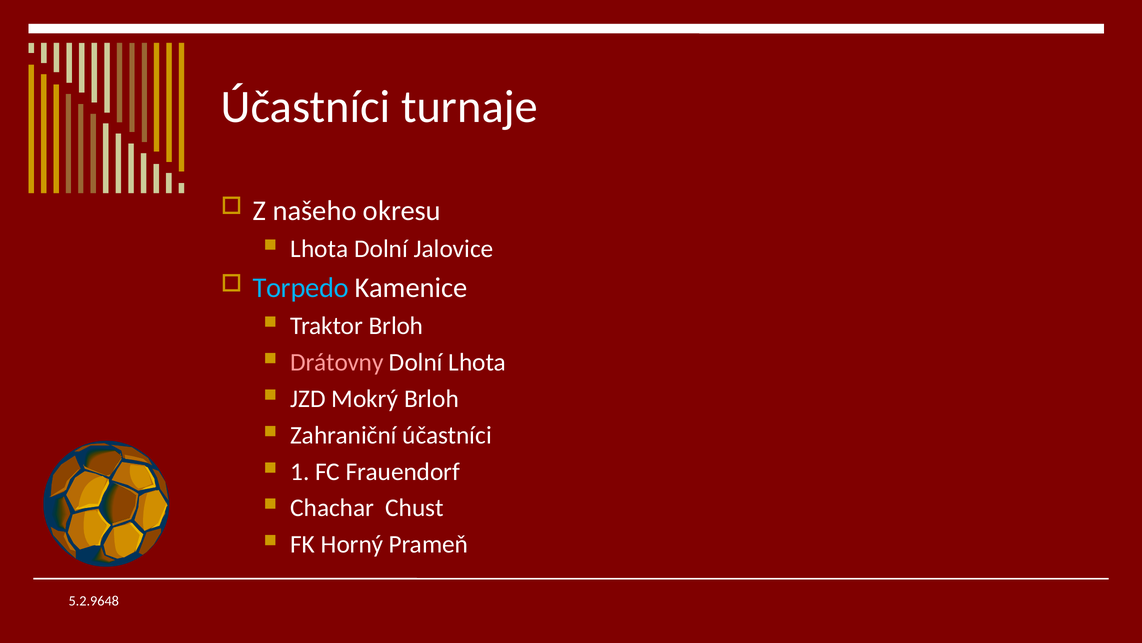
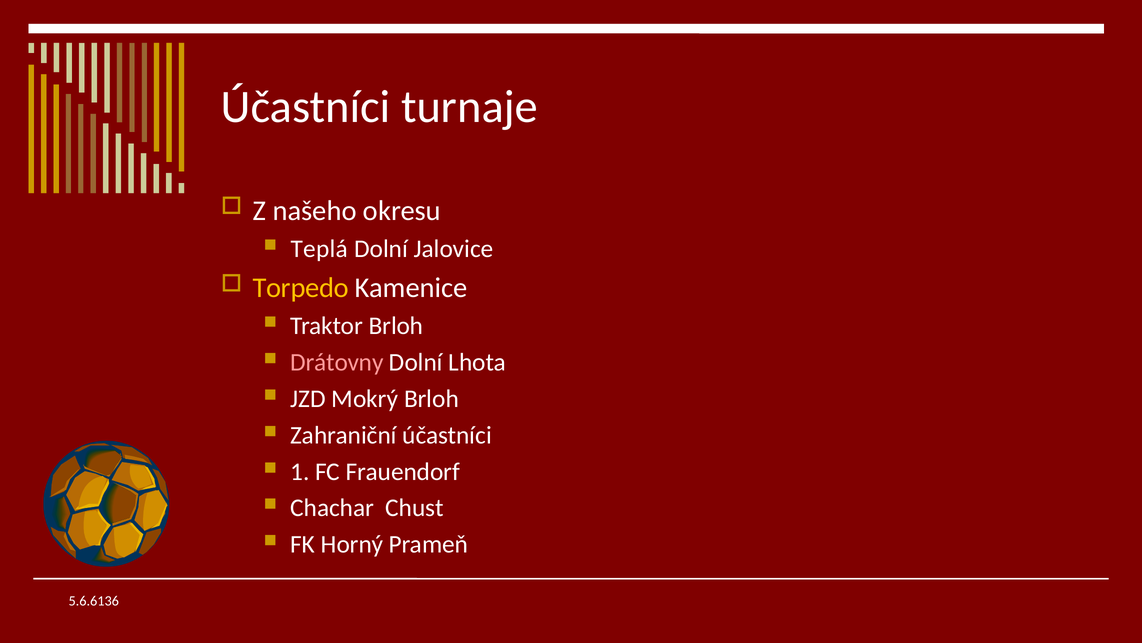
Lhota at (319, 248): Lhota -> Teplá
Torpedo colour: light blue -> yellow
5.2.9648: 5.2.9648 -> 5.6.6136
